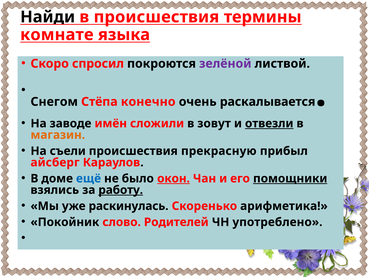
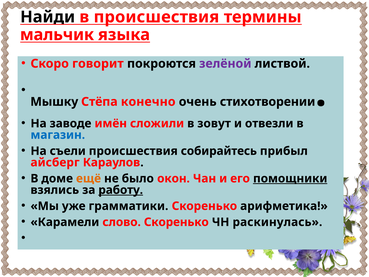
комнате: комнате -> мальчик
спросил: спросил -> говорит
Снегом: Снегом -> Мышку
раскалывается: раскалывается -> стихотворении
отвезли underline: present -> none
магазин colour: orange -> blue
прекрасную: прекрасную -> собирайтесь
ещё colour: blue -> orange
окон underline: present -> none
раскинулась: раскинулась -> грамматики
Покойник: Покойник -> Карамели
слово Родителей: Родителей -> Скоренько
употреблено: употреблено -> раскинулась
